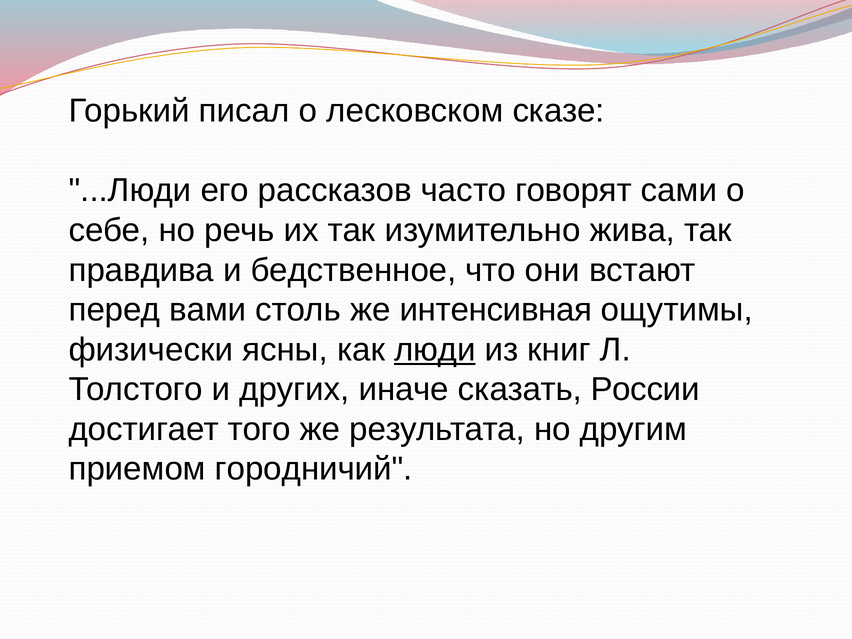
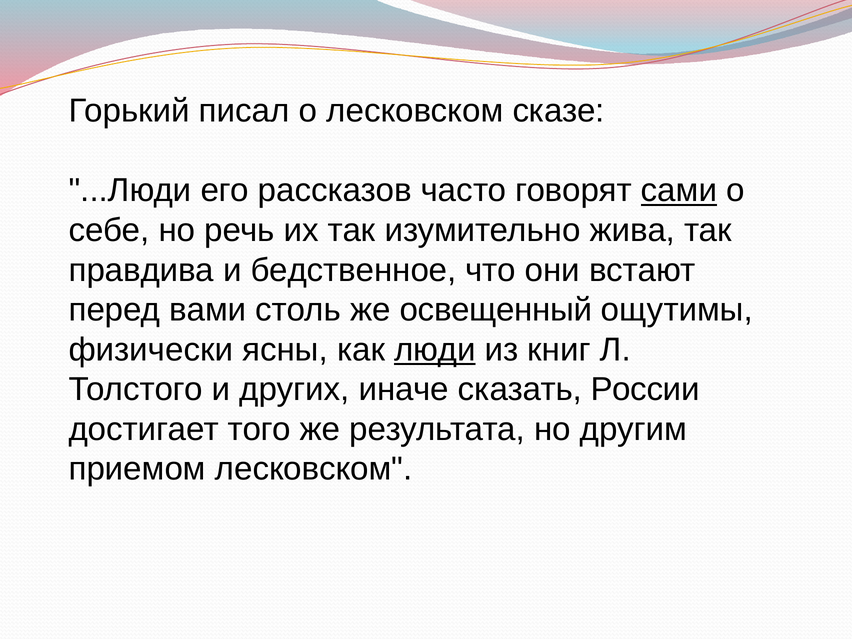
сами underline: none -> present
интенсивная: интенсивная -> освещенный
приемом городничий: городничий -> лесковском
